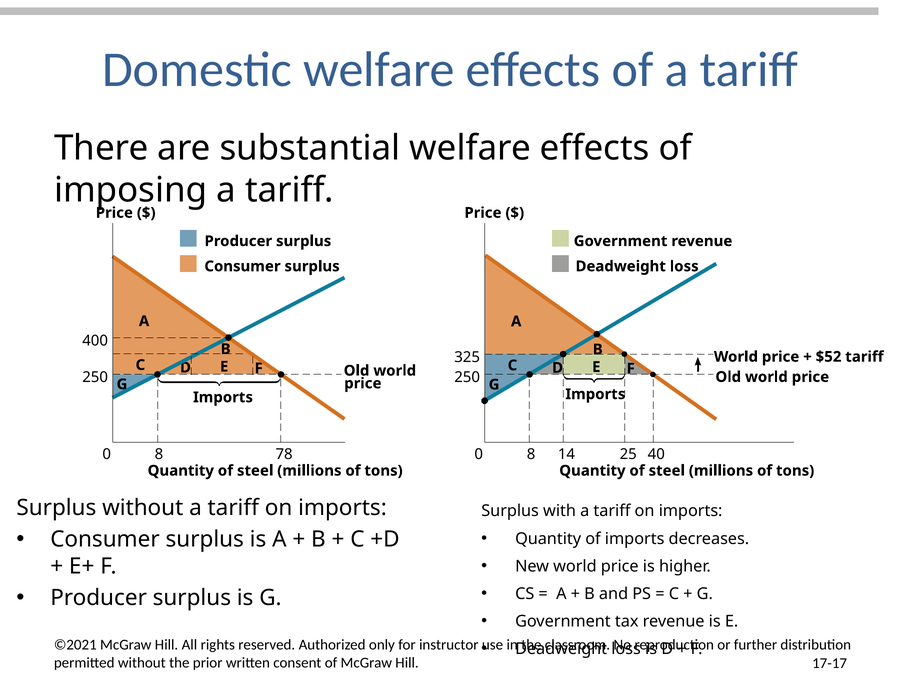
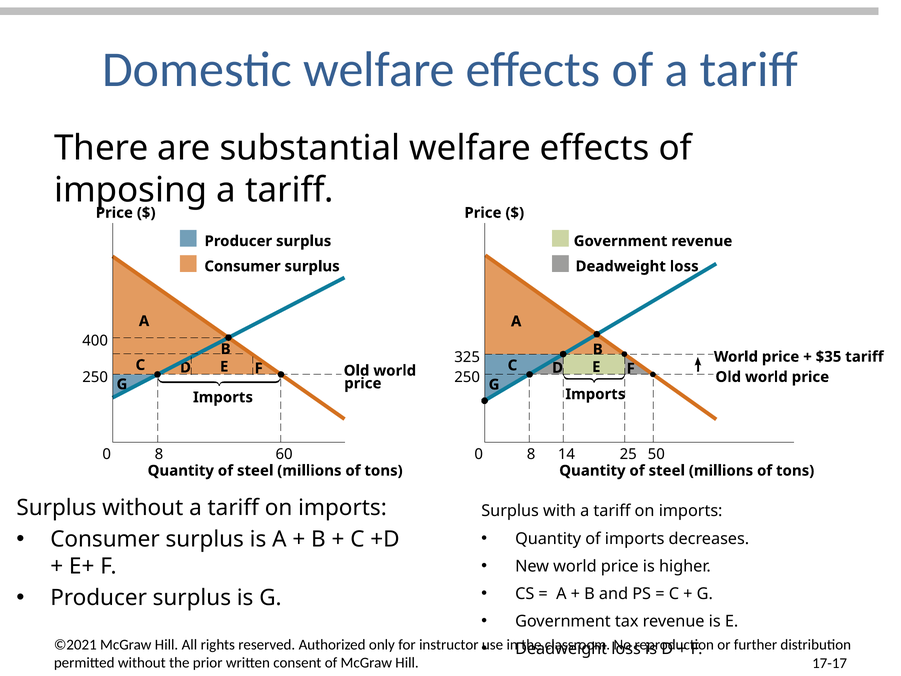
$52: $52 -> $35
78: 78 -> 60
40: 40 -> 50
